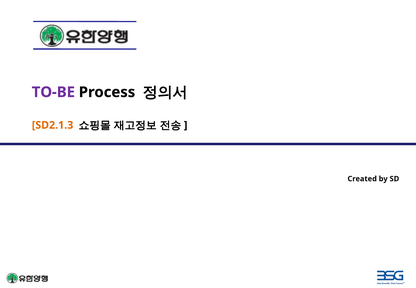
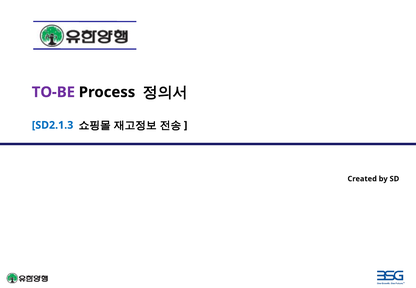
SD2.1.3 colour: orange -> blue
